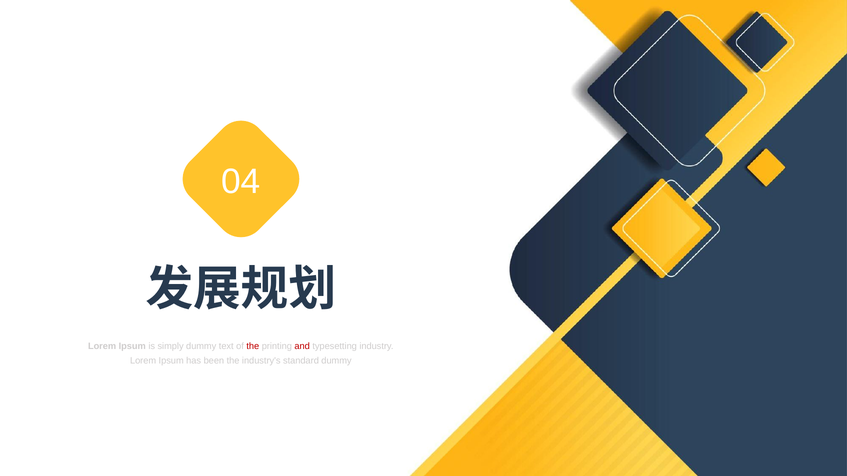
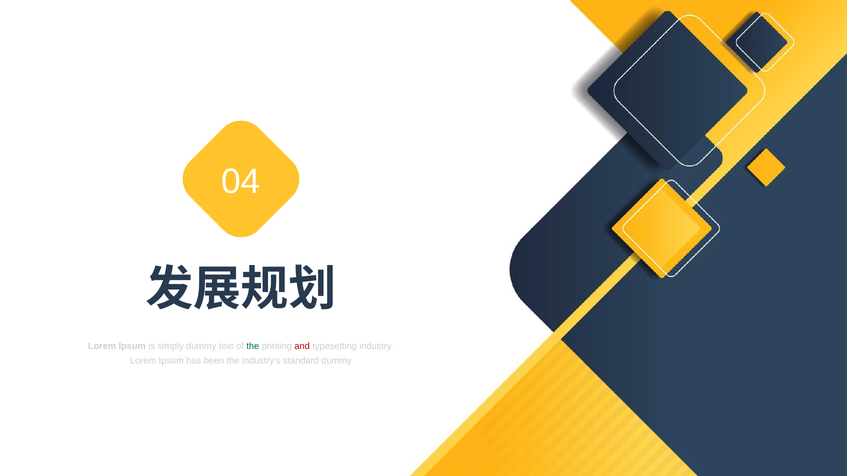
the at (253, 346) colour: red -> green
